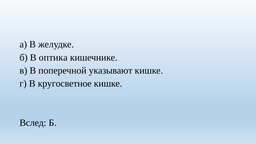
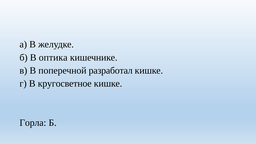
указывают: указывают -> разработал
Вслед: Вслед -> Горла
